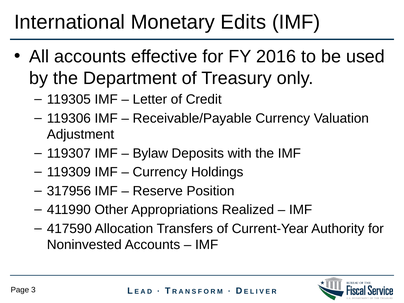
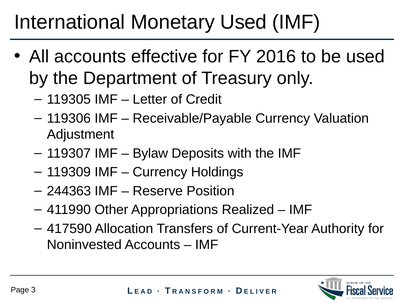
Monetary Edits: Edits -> Used
317956: 317956 -> 244363
